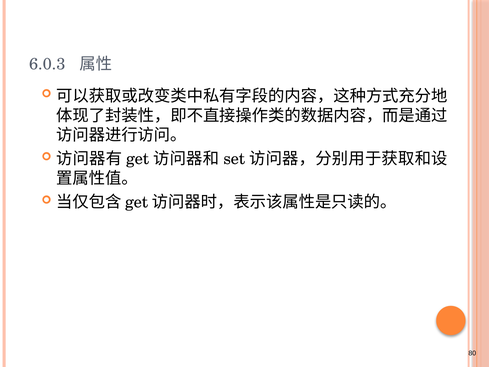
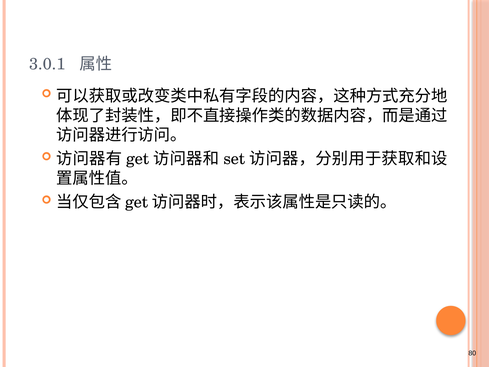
6.0.3: 6.0.3 -> 3.0.1
